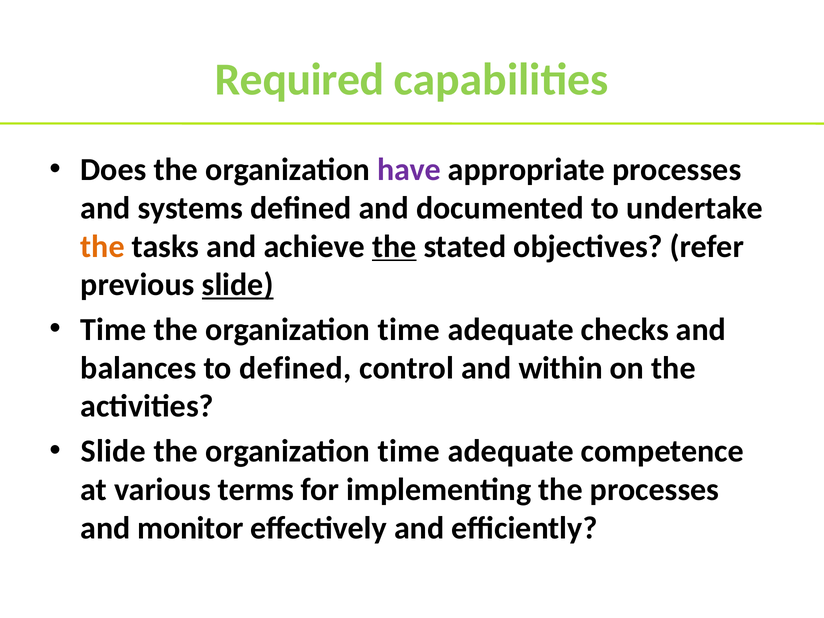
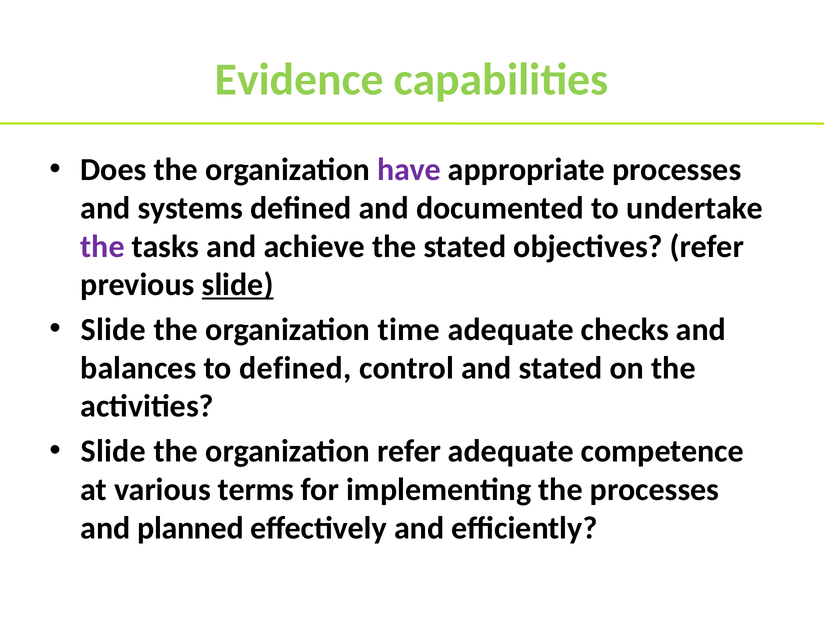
Required: Required -> Evidence
the at (103, 246) colour: orange -> purple
the at (394, 246) underline: present -> none
Time at (113, 330): Time -> Slide
and within: within -> stated
time at (409, 451): time -> refer
monitor: monitor -> planned
